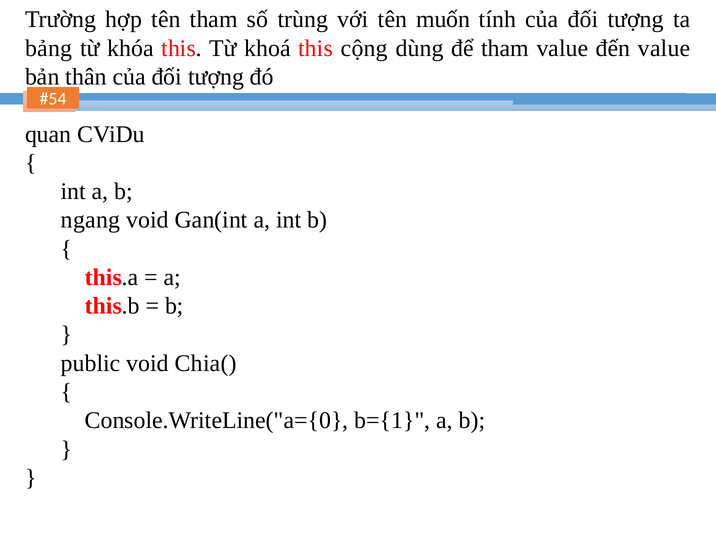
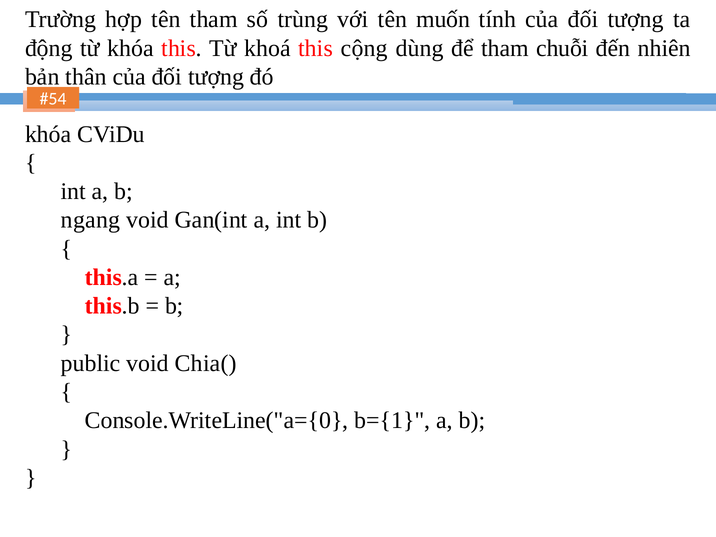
bảng: bảng -> động
tham value: value -> chuỗi
đến value: value -> nhiên
quan at (48, 134): quan -> khóa
